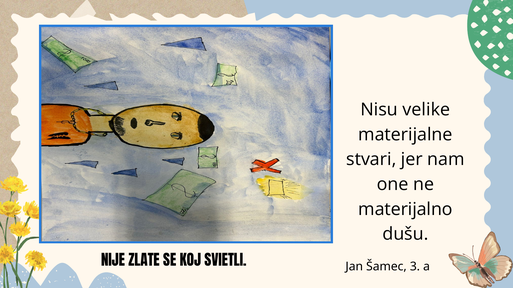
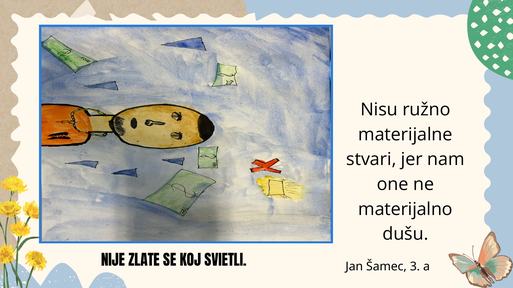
velike: velike -> ružno
